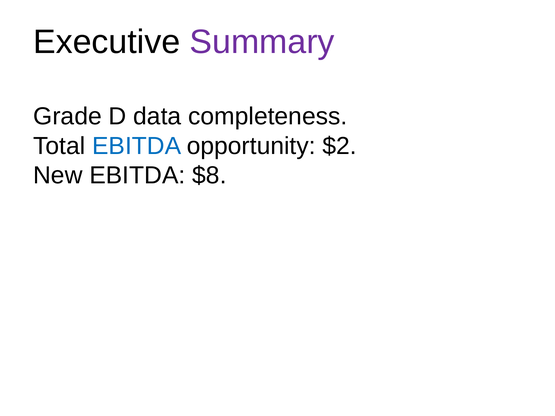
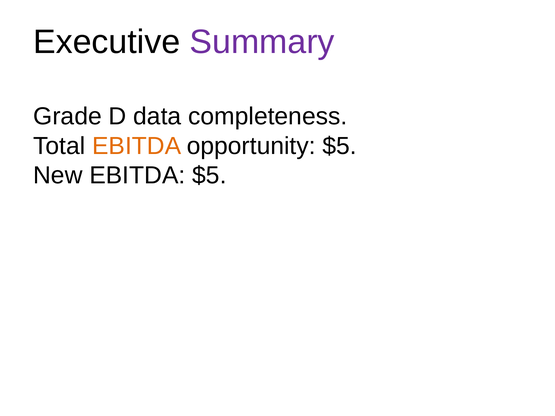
EBITDA at (137, 146) colour: blue -> orange
opportunity $2: $2 -> $5
EBITDA $8: $8 -> $5
